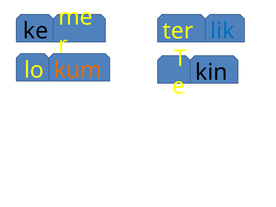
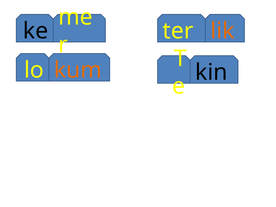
lik colour: blue -> orange
